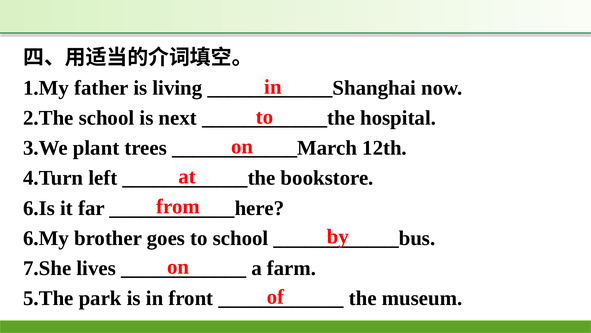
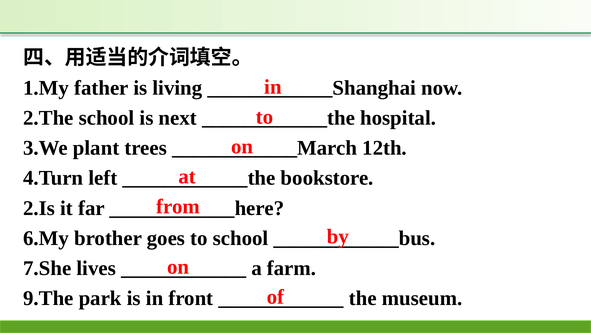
6.Is: 6.Is -> 2.Is
5.The: 5.The -> 9.The
